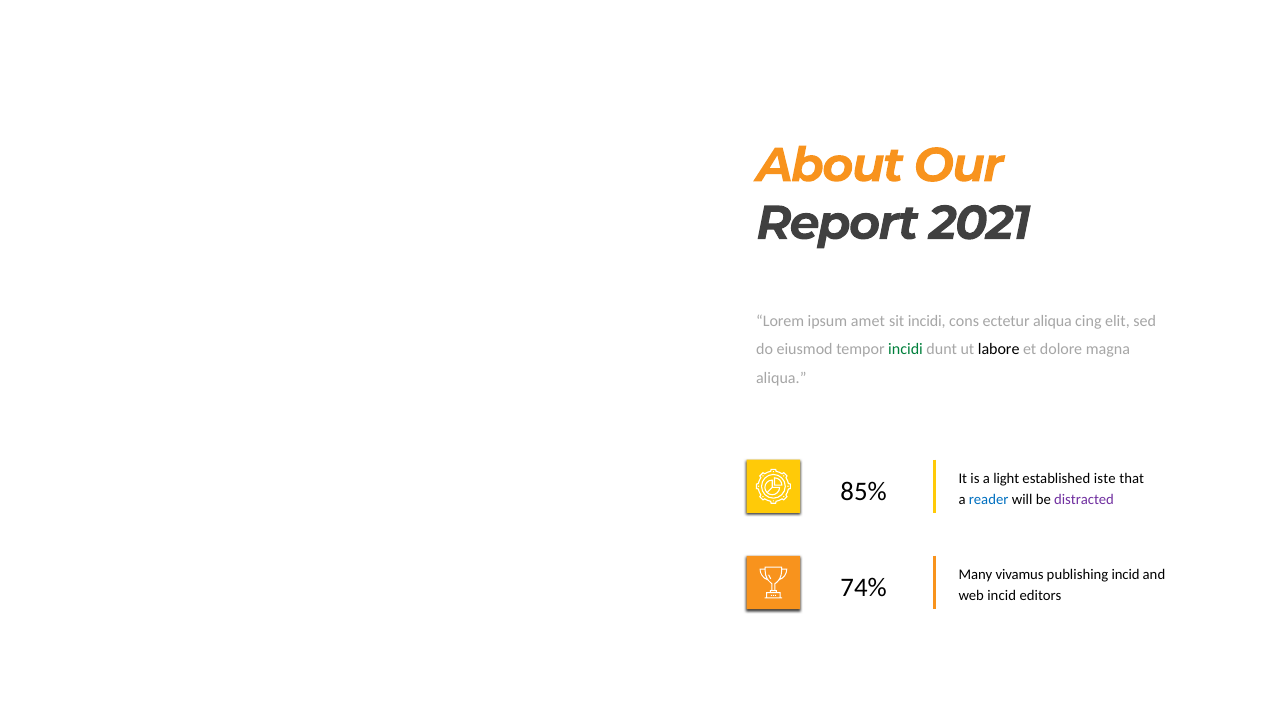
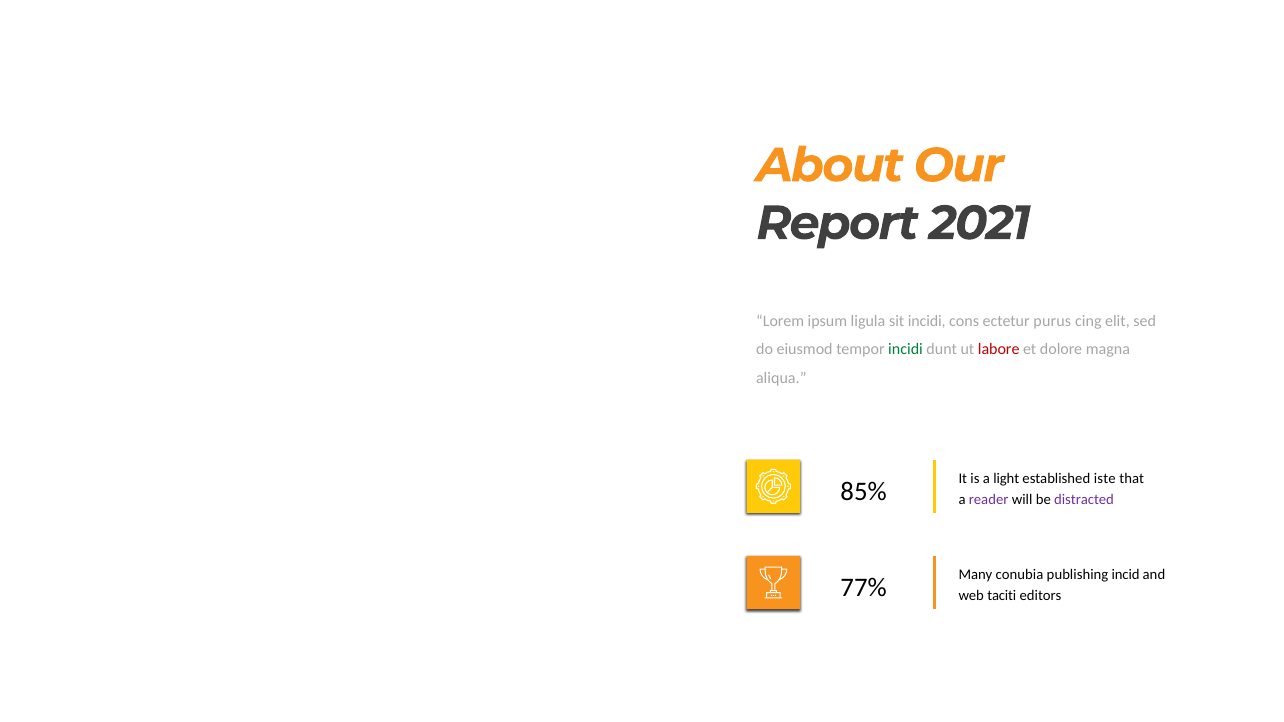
amet: amet -> ligula
ectetur aliqua: aliqua -> purus
labore colour: black -> red
reader colour: blue -> purple
vivamus: vivamus -> conubia
74%: 74% -> 77%
web incid: incid -> taciti
